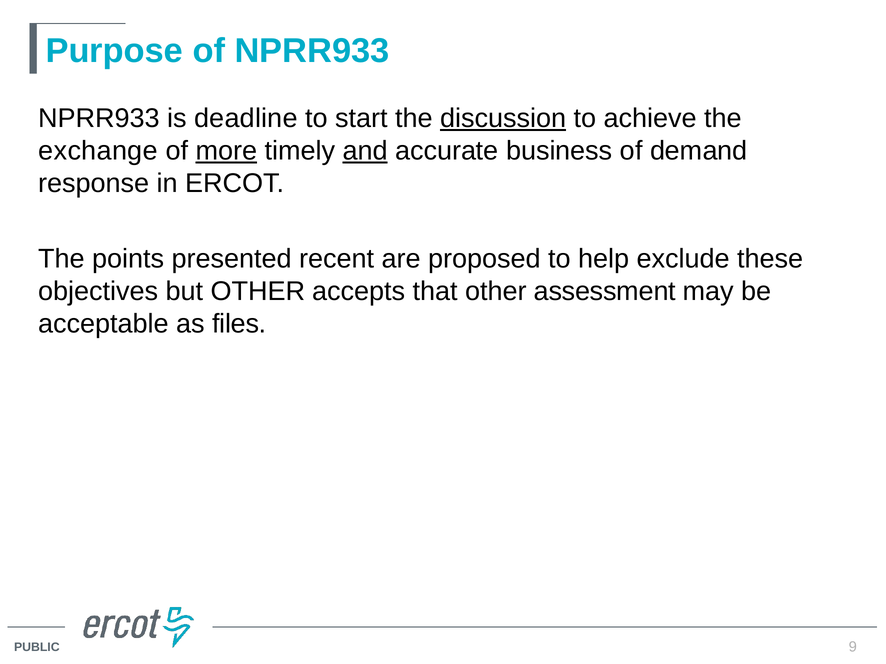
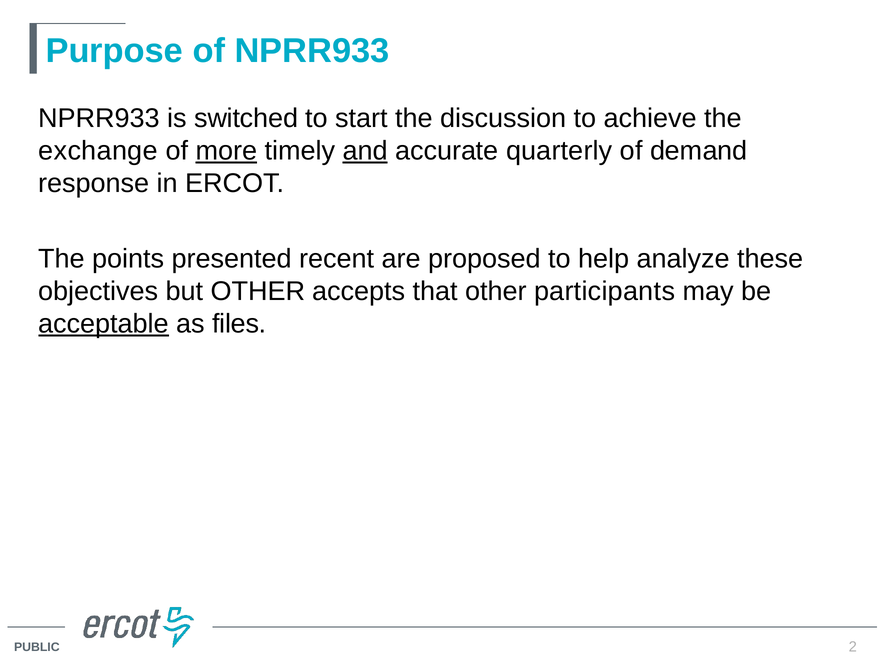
deadline: deadline -> switched
discussion underline: present -> none
business: business -> quarterly
exclude: exclude -> analyze
assessment: assessment -> participants
acceptable underline: none -> present
9: 9 -> 2
